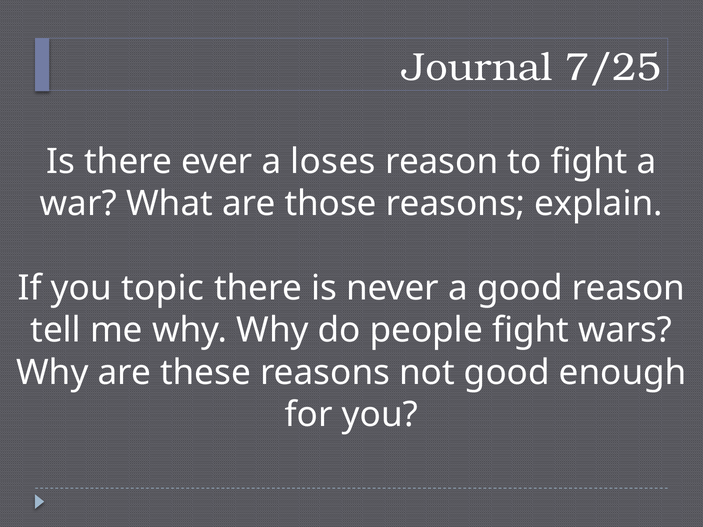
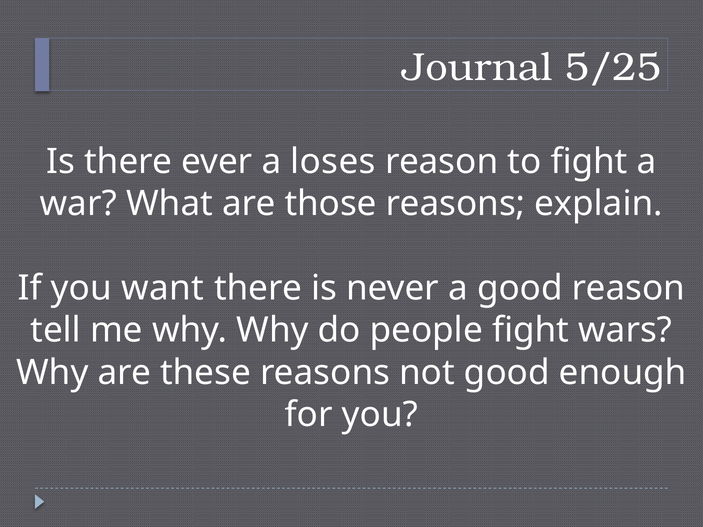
7/25: 7/25 -> 5/25
topic: topic -> want
